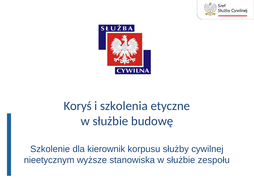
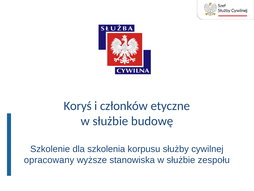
szkolenia: szkolenia -> członków
kierownik: kierownik -> szkolenia
nieetycznym: nieetycznym -> opracowany
